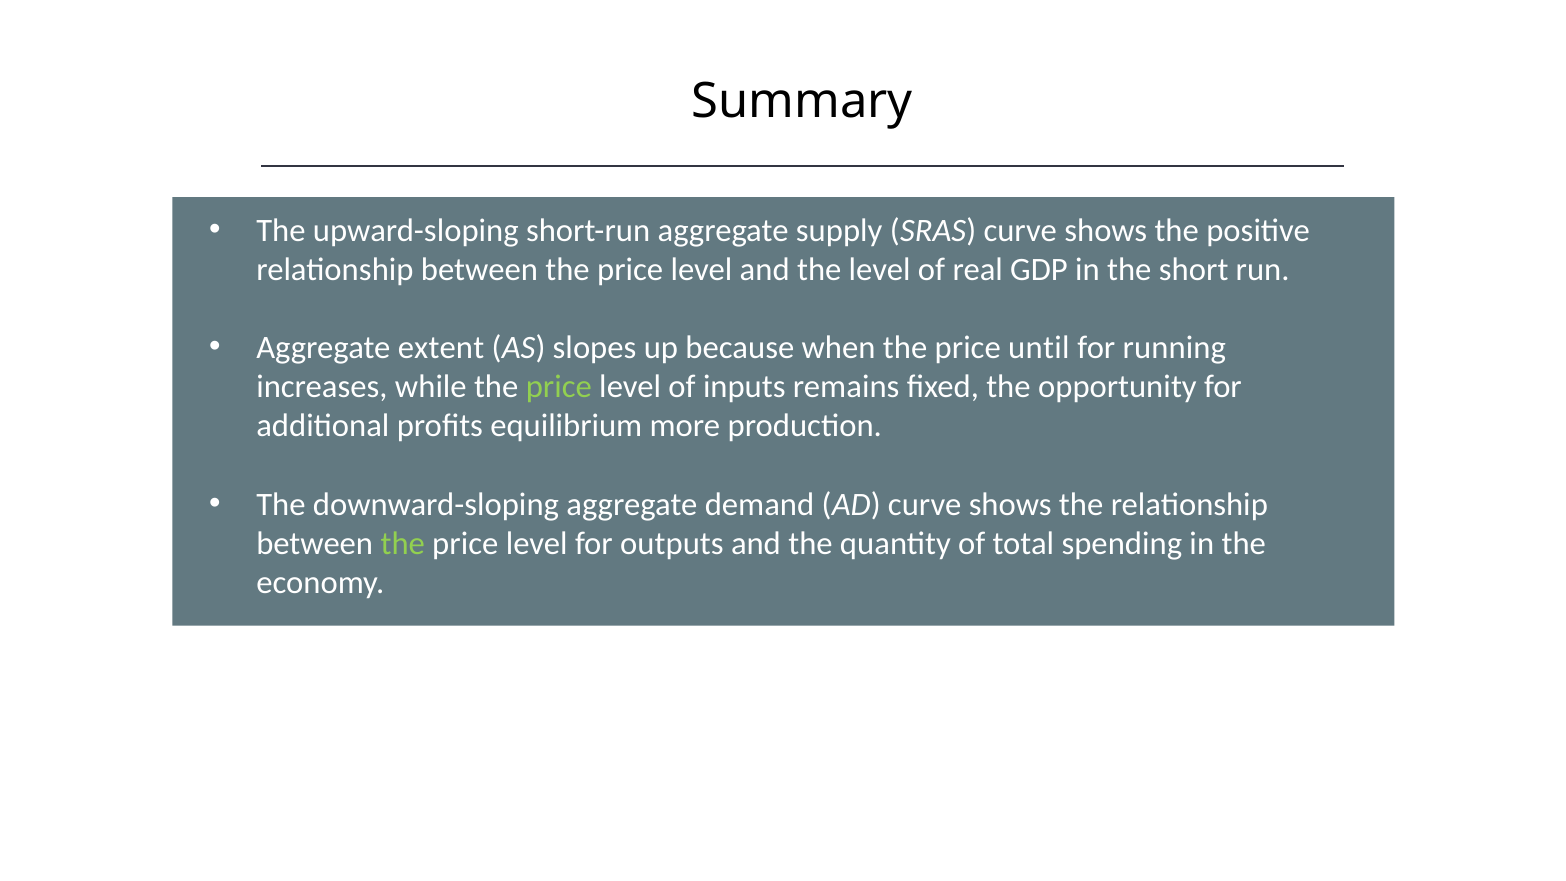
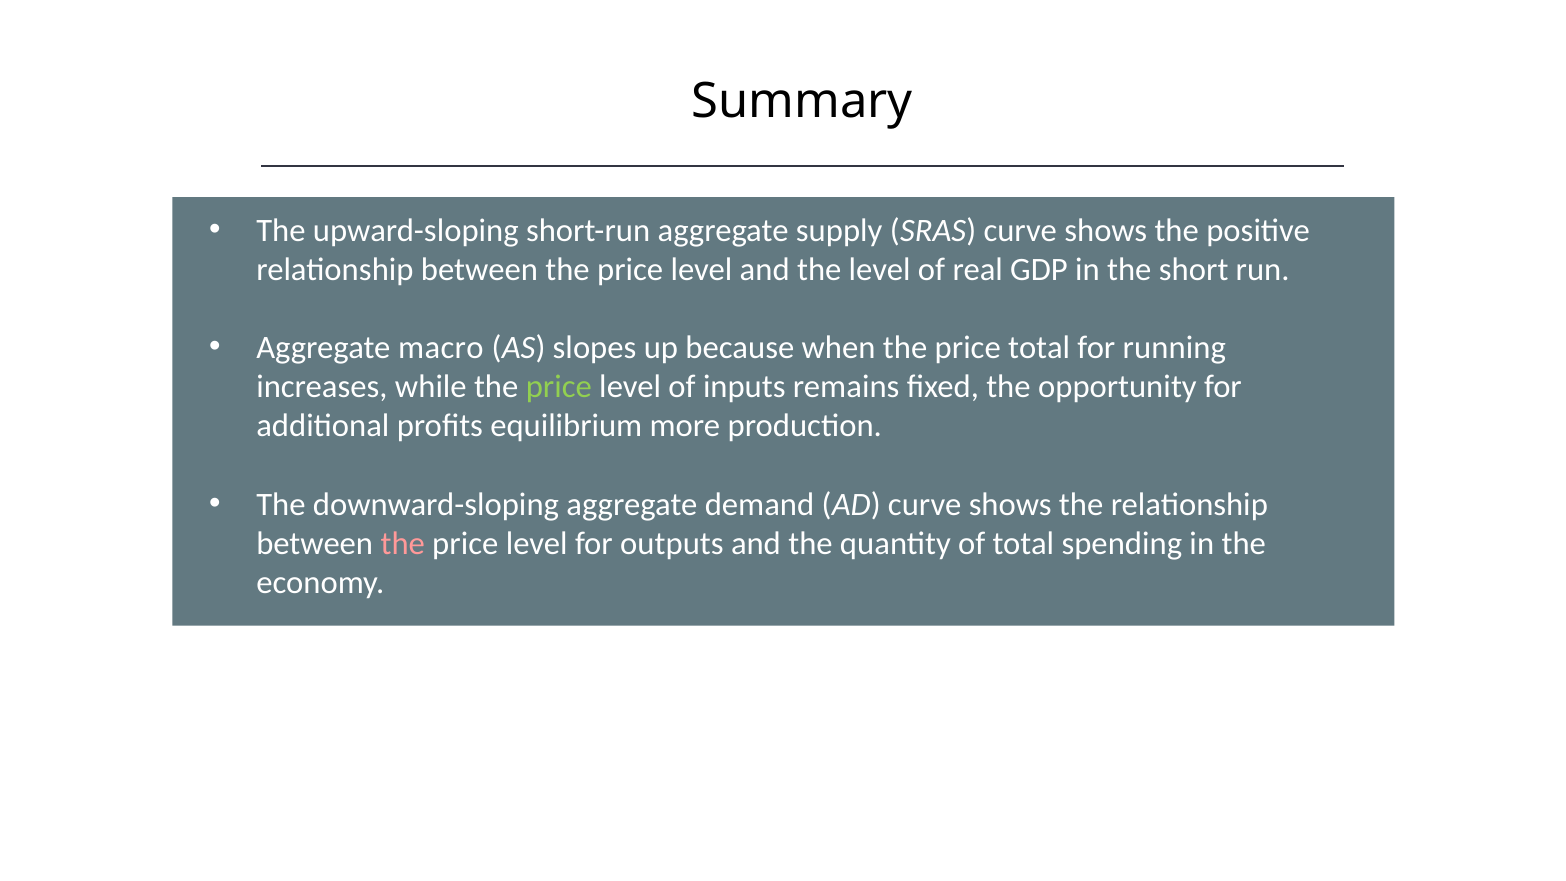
extent: extent -> macro
price until: until -> total
the at (403, 544) colour: light green -> pink
